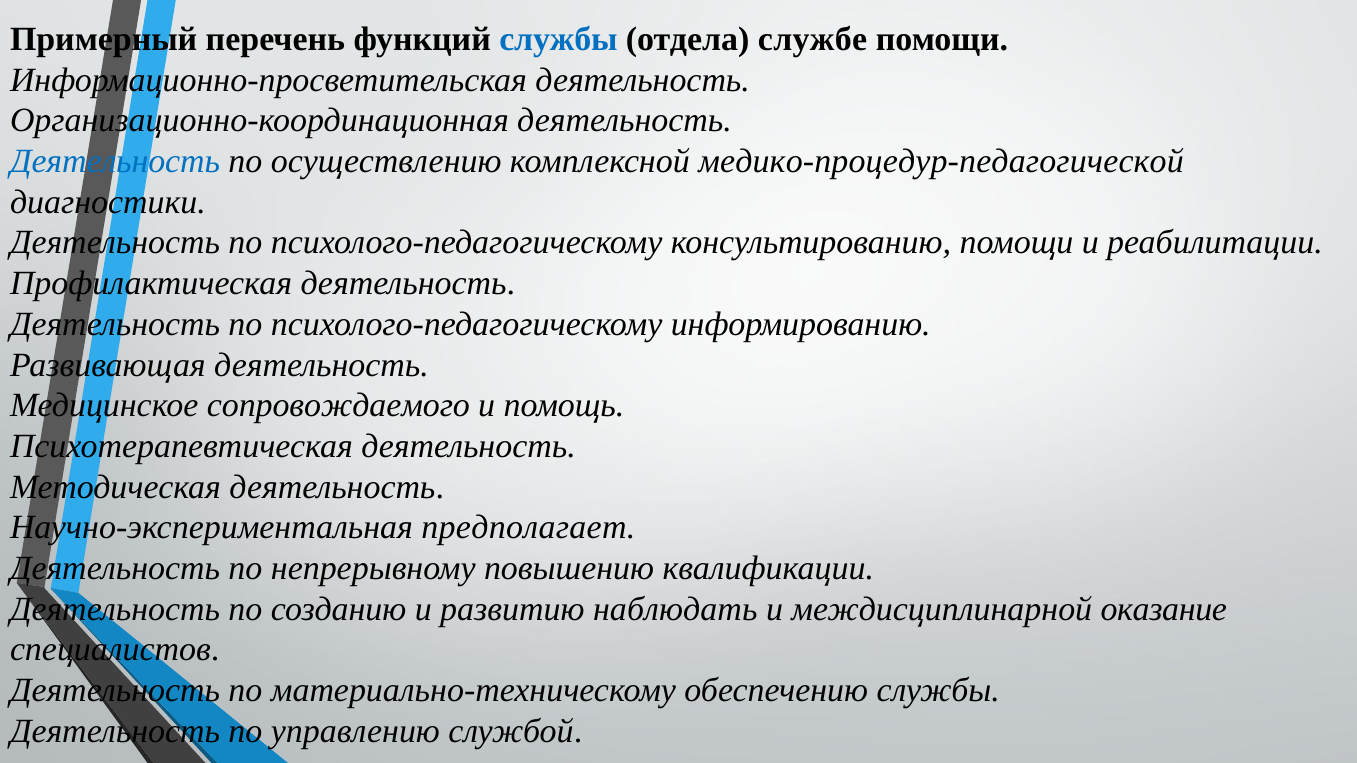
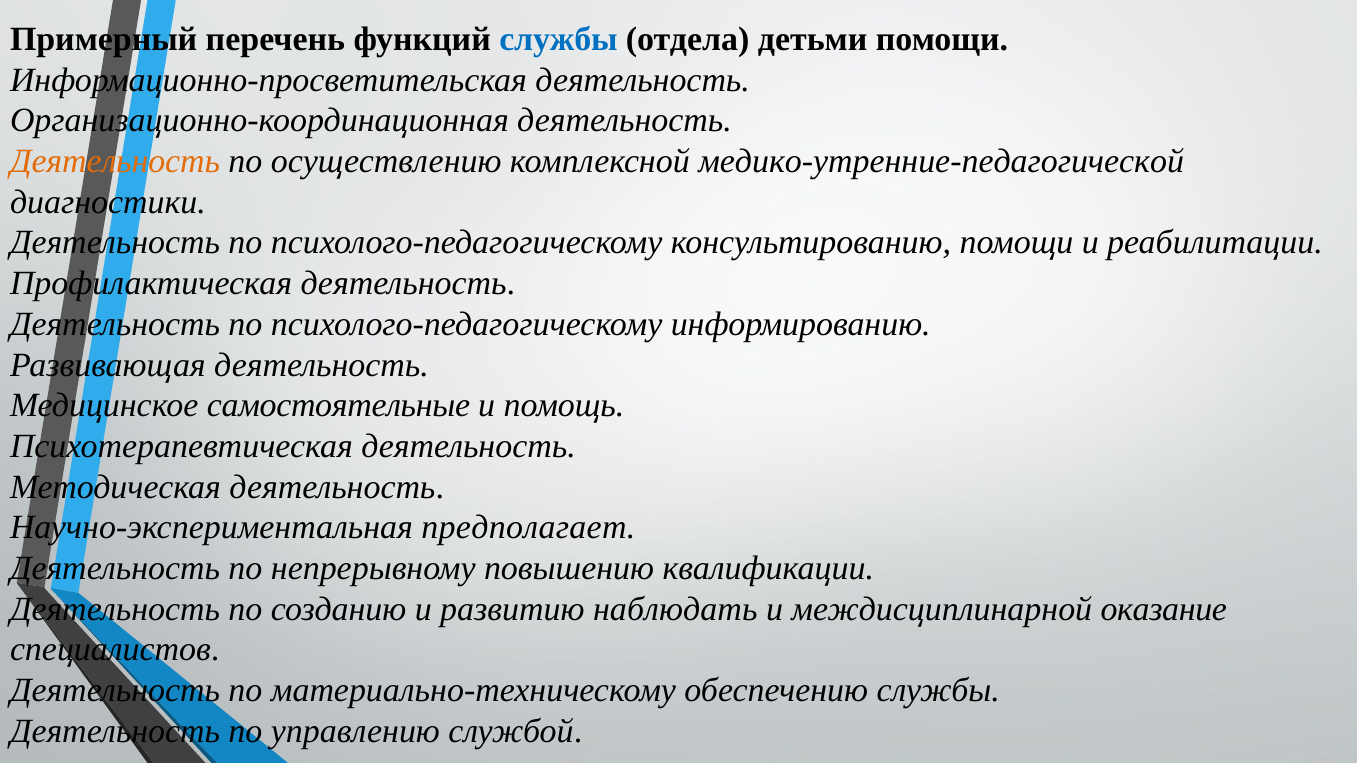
службе: службе -> детьми
Деятельность at (115, 161) colour: blue -> orange
медико-процедур-педагогической: медико-процедур-педагогической -> медико-утренние-педагогической
сопровождаемого: сопровождаемого -> самостоятельные
